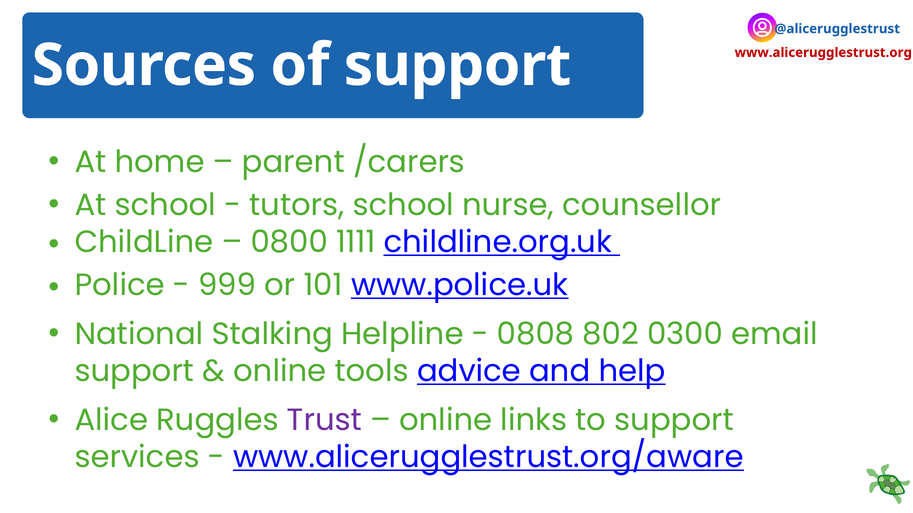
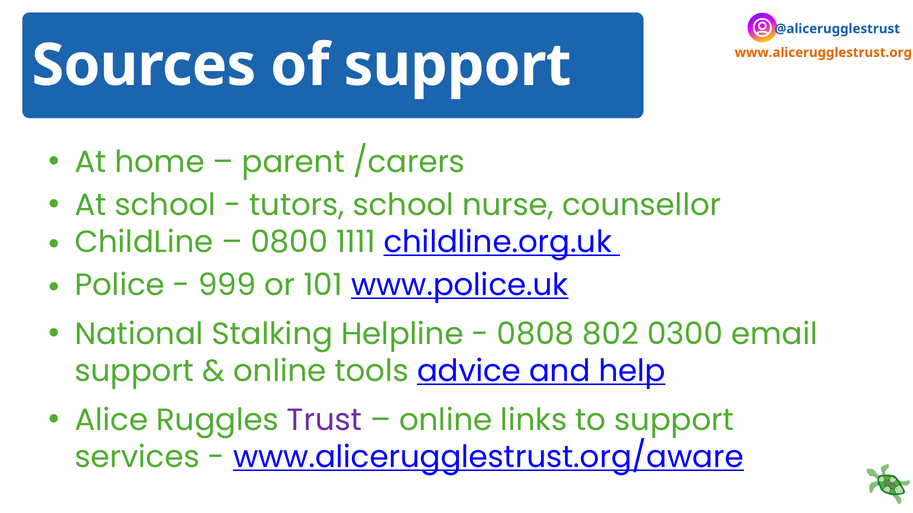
www.alicerugglestrust.org colour: red -> orange
